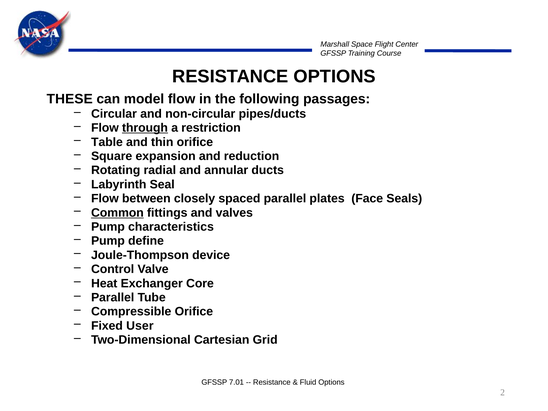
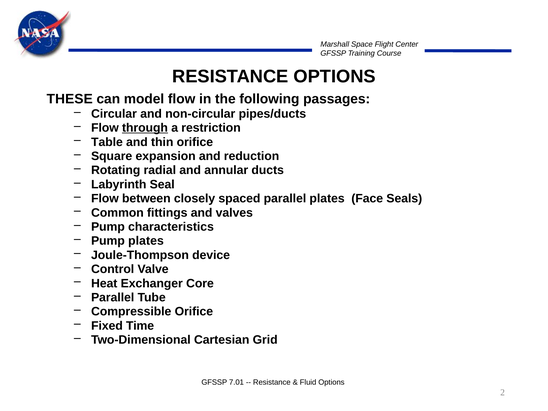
Common underline: present -> none
Pump define: define -> plates
User: User -> Time
